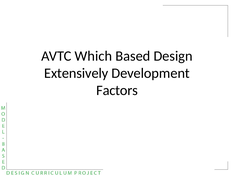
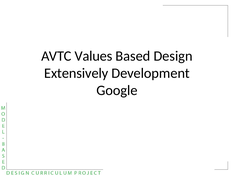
Which: Which -> Values
Factors: Factors -> Google
